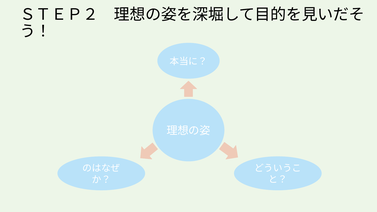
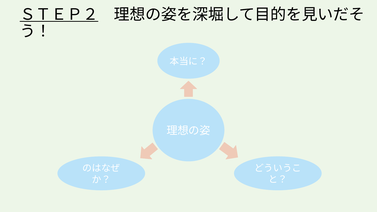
ＳＴＥＰ２ underline: none -> present
